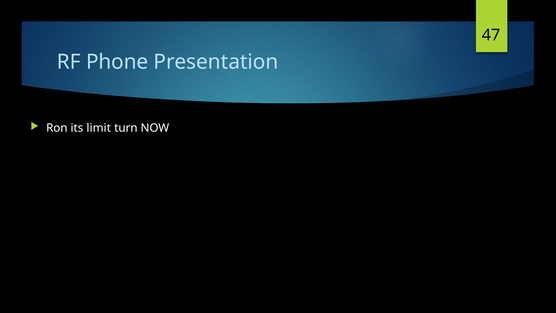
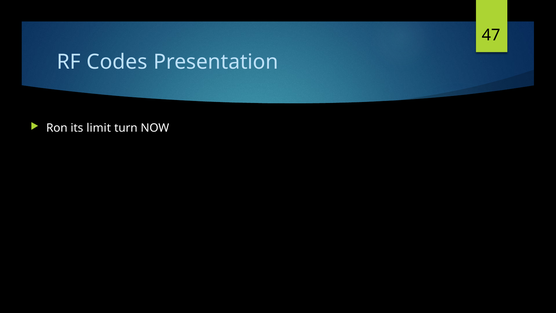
Phone: Phone -> Codes
